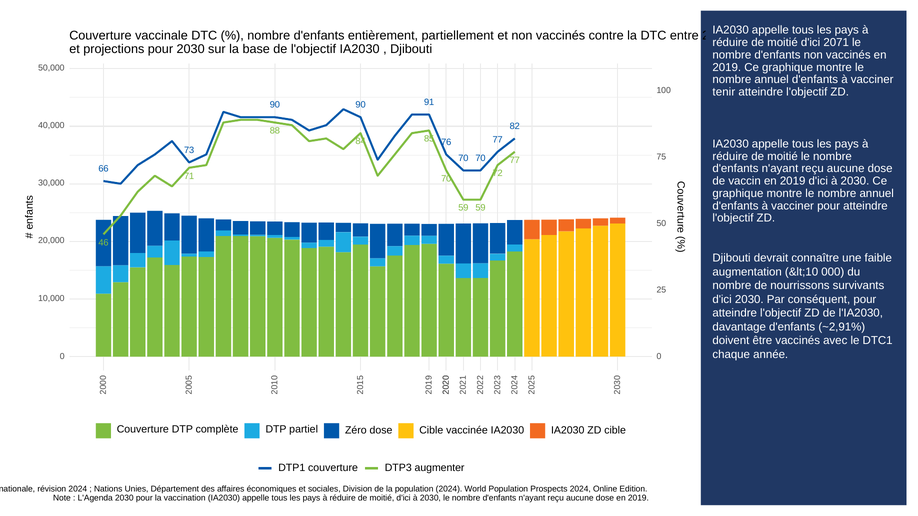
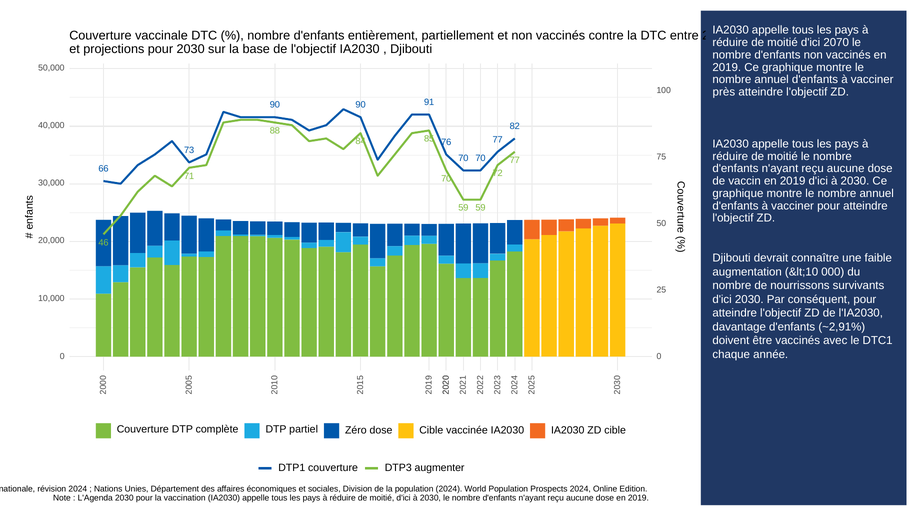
2071: 2071 -> 2070
tenir: tenir -> près
